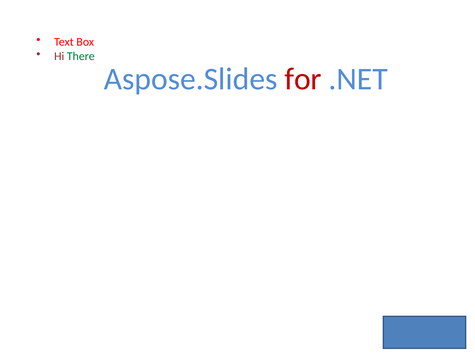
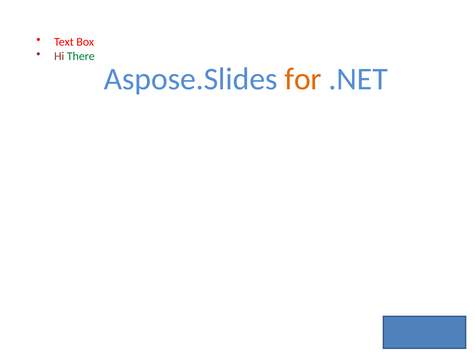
for colour: red -> orange
